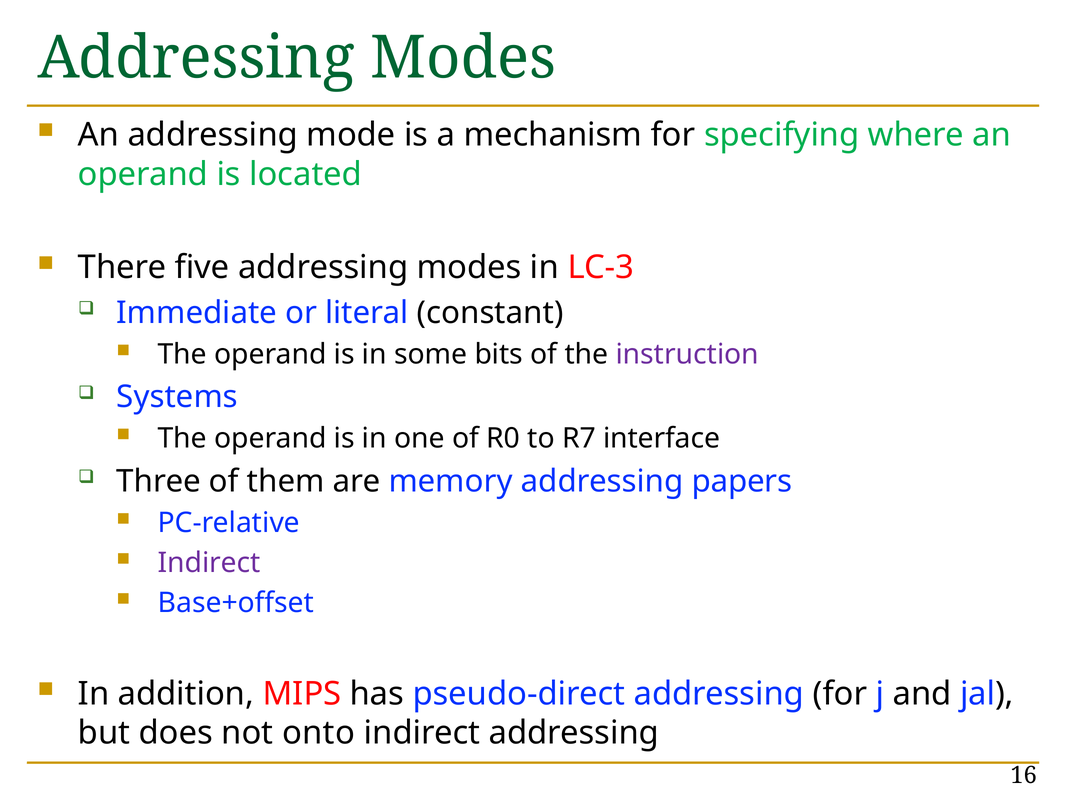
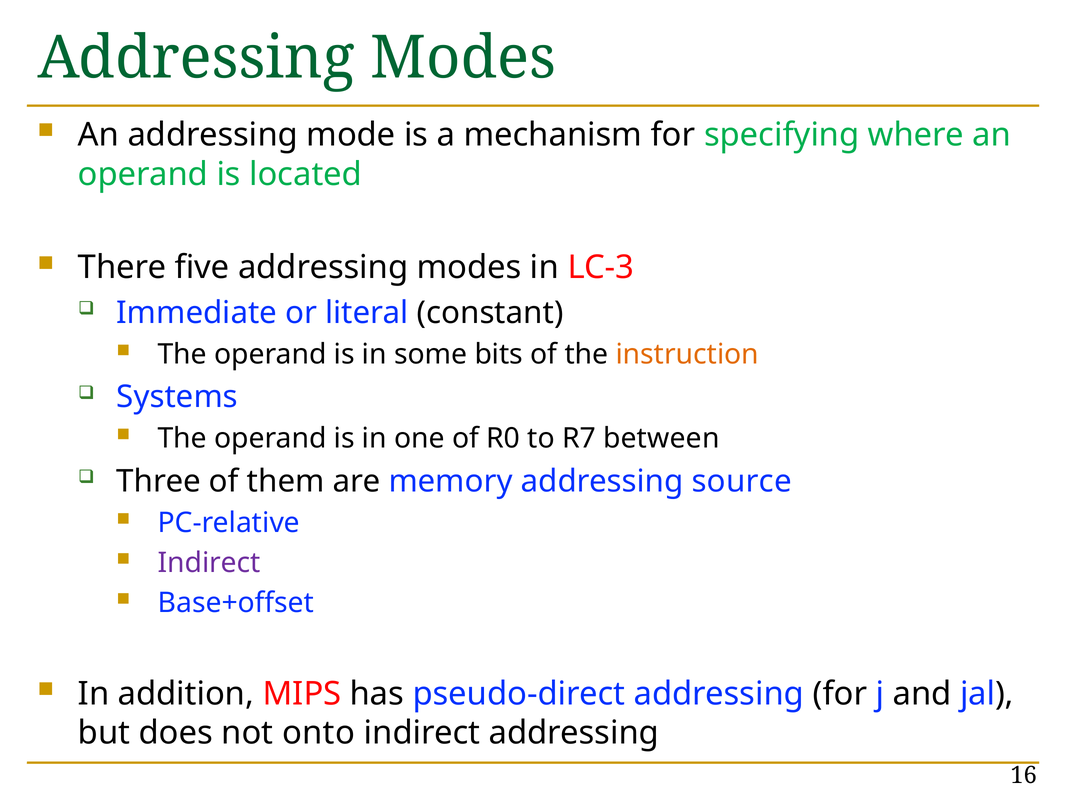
instruction colour: purple -> orange
interface: interface -> between
papers: papers -> source
